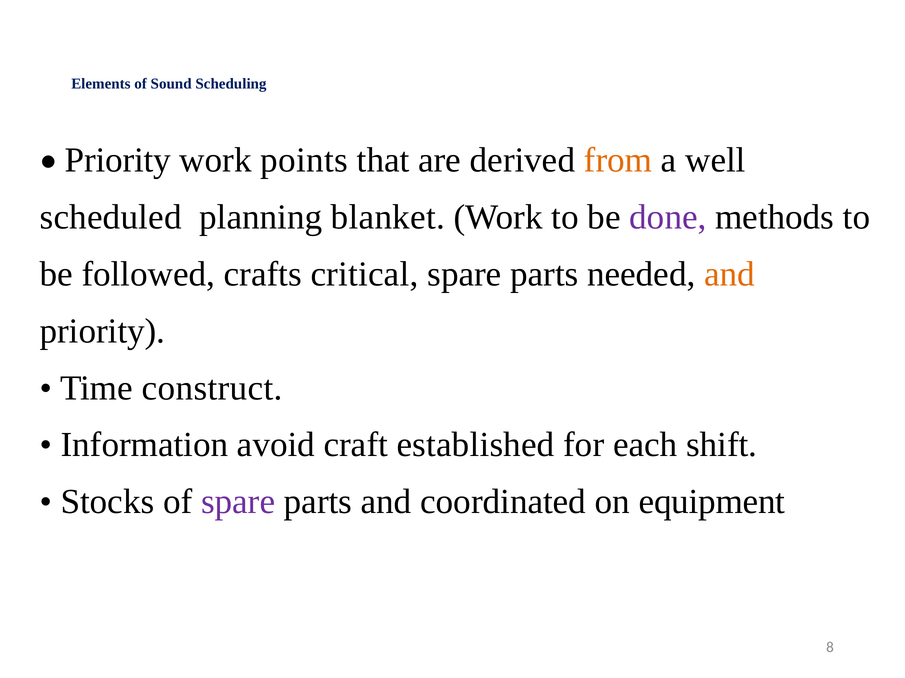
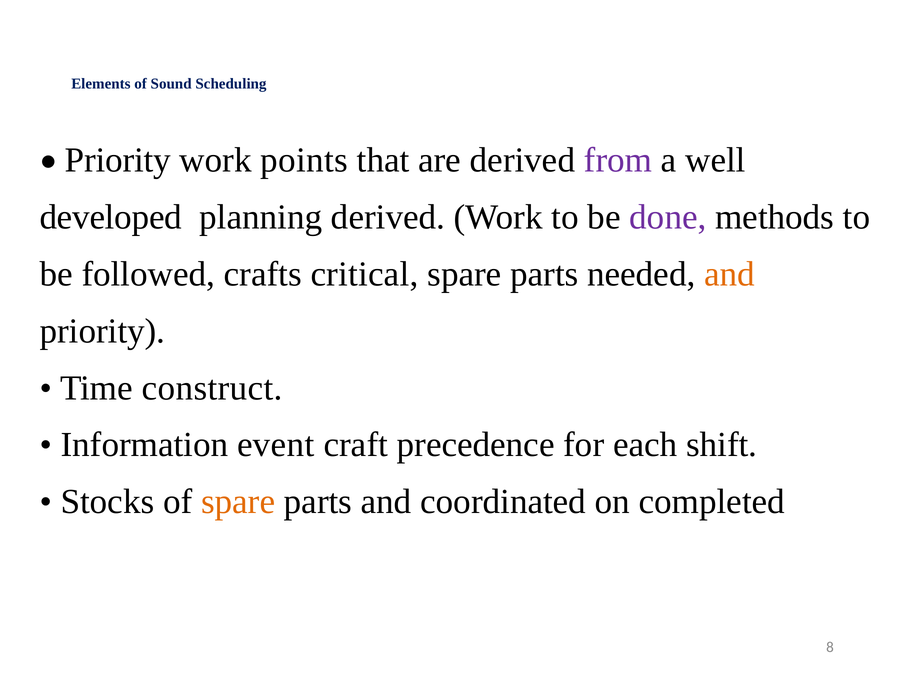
from colour: orange -> purple
scheduled: scheduled -> developed
planning blanket: blanket -> derived
avoid: avoid -> event
established: established -> precedence
spare at (238, 502) colour: purple -> orange
equipment: equipment -> completed
